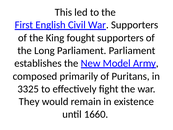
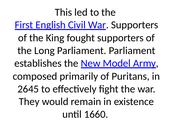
3325: 3325 -> 2645
